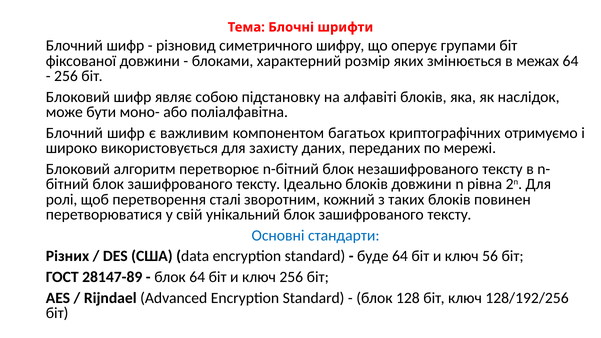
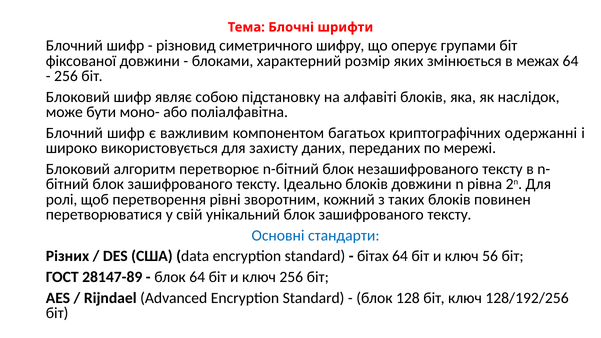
отримуємо: отримуємо -> одержанні
сталі: сталі -> рівні
буде: буде -> бітах
